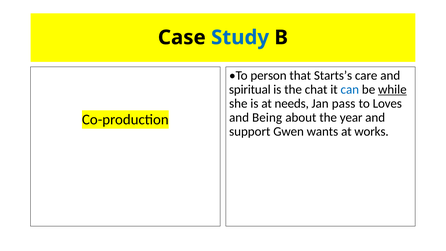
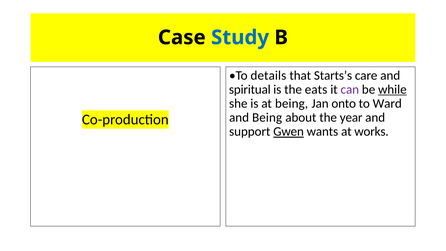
person: person -> details
chat: chat -> eats
can colour: blue -> purple
at needs: needs -> being
pass: pass -> onto
Loves: Loves -> Ward
Gwen underline: none -> present
